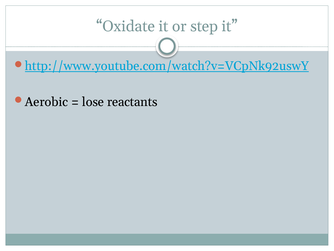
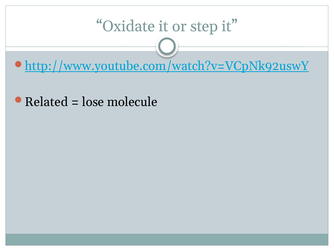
Aerobic: Aerobic -> Related
reactants: reactants -> molecule
